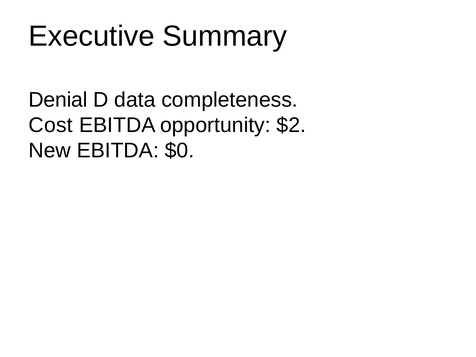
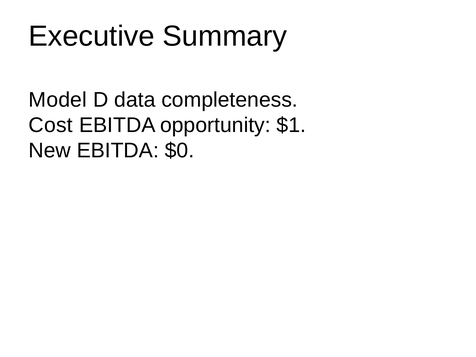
Denial: Denial -> Model
$2: $2 -> $1
